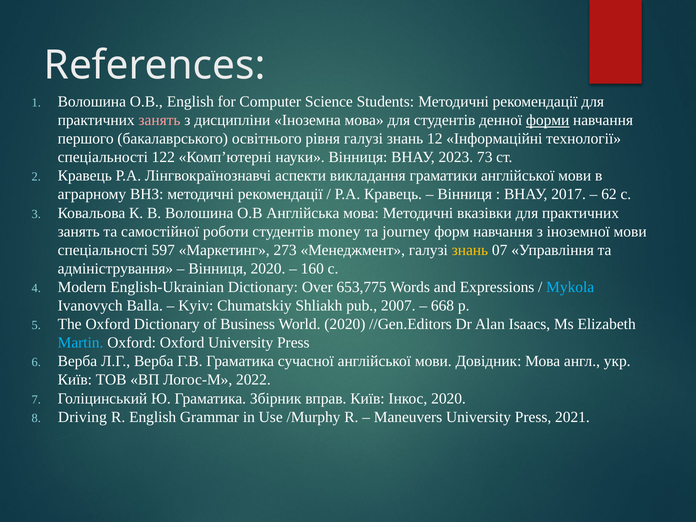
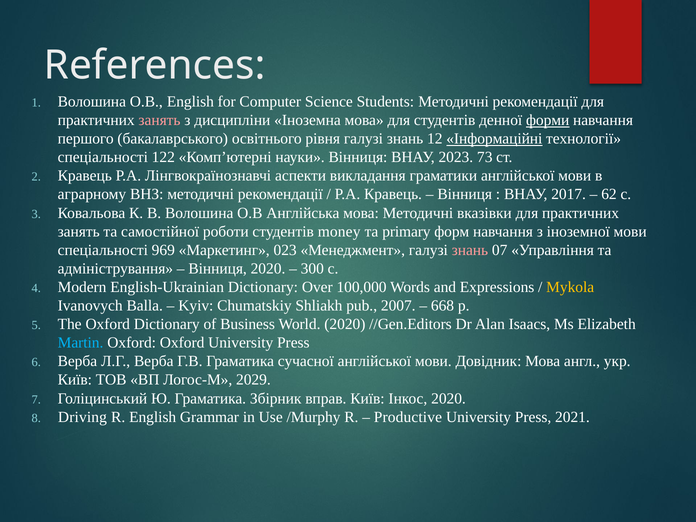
Інформаційні underline: none -> present
journey: journey -> primary
597: 597 -> 969
273: 273 -> 023
знань at (470, 250) colour: yellow -> pink
160: 160 -> 300
653,775: 653,775 -> 100,000
Mykola colour: light blue -> yellow
2022: 2022 -> 2029
Maneuvers: Maneuvers -> Productive
